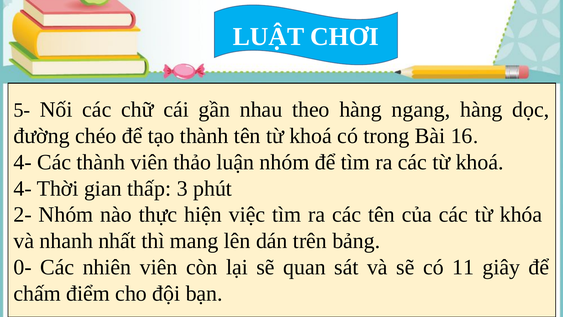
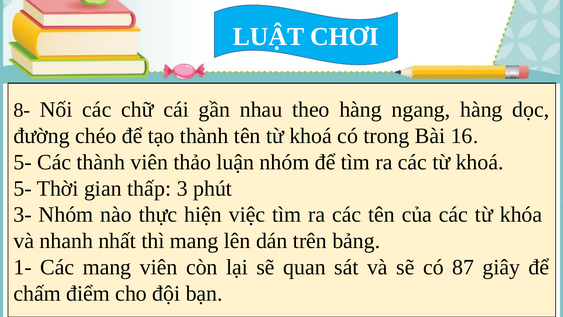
5-: 5- -> 8-
4- at (23, 162): 4- -> 5-
4- at (23, 188): 4- -> 5-
2-: 2- -> 3-
0-: 0- -> 1-
Các nhiên: nhiên -> mang
11: 11 -> 87
